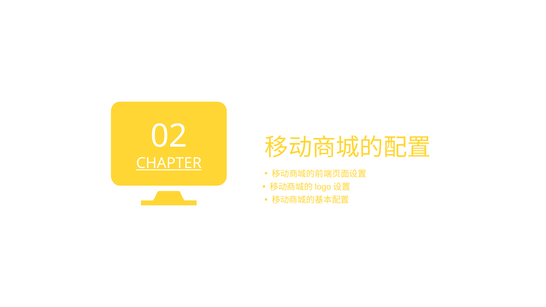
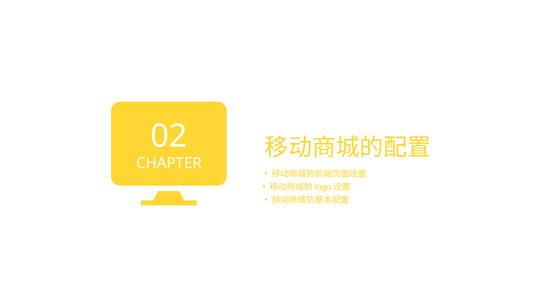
CHAPTER underline: present -> none
